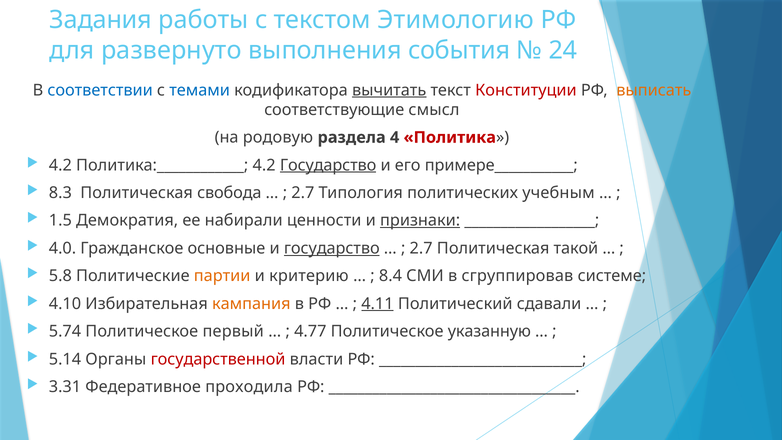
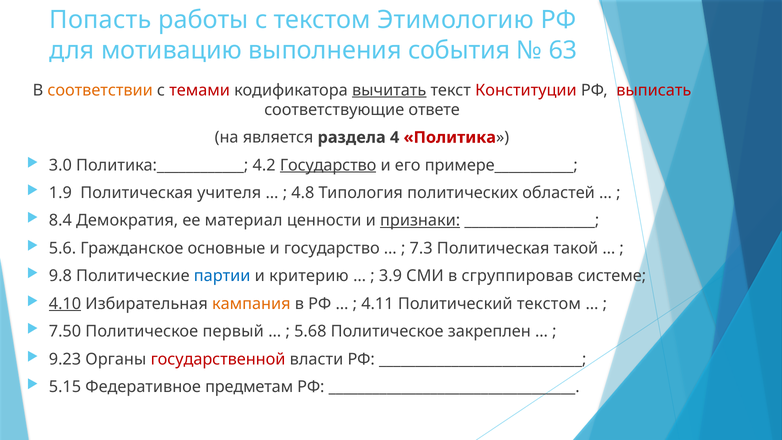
Задания: Задания -> Попасть
развернуто: развернуто -> мотивацию
24: 24 -> 63
соответствии colour: blue -> orange
темами colour: blue -> red
выписать colour: orange -> red
смысл: смысл -> ответе
родовую: родовую -> является
4.2 at (60, 165): 4.2 -> 3.0
8.3: 8.3 -> 1.9
свобода: свобода -> учителя
2.7 at (303, 193): 2.7 -> 4.8
учебным: учебным -> областей
1.5: 1.5 -> 8.4
набирали: набирали -> материал
4.0: 4.0 -> 5.6
государство at (332, 248) underline: present -> none
2.7 at (421, 248): 2.7 -> 7.3
5.8: 5.8 -> 9.8
партии colour: orange -> blue
8.4: 8.4 -> 3.9
4.10 underline: none -> present
4.11 underline: present -> none
Политический сдавали: сдавали -> текстом
5.74: 5.74 -> 7.50
4.77: 4.77 -> 5.68
указанную: указанную -> закреплен
5.14: 5.14 -> 9.23
3.31: 3.31 -> 5.15
проходила: проходила -> предметам
